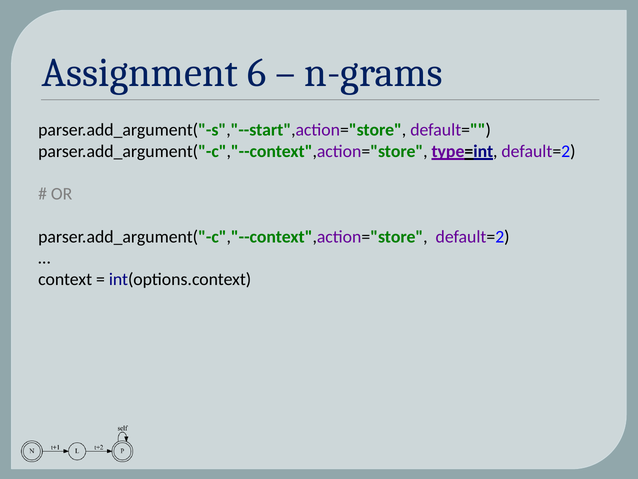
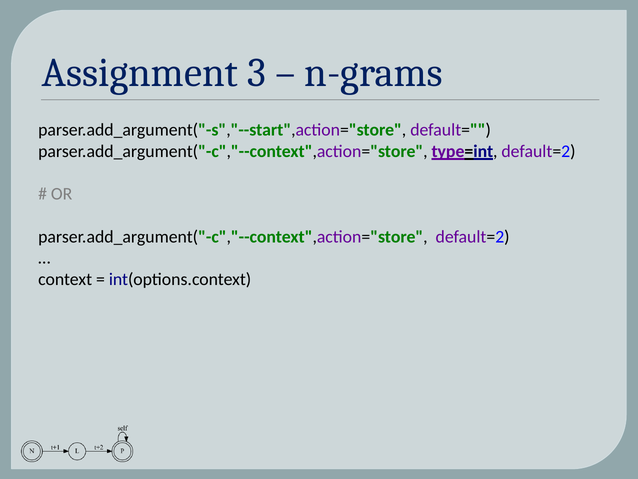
6: 6 -> 3
